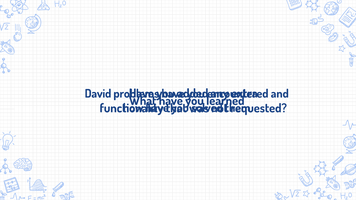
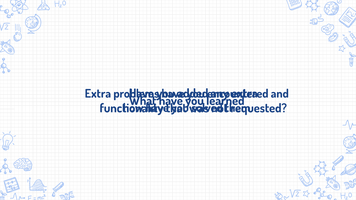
David at (98, 94): David -> Extra
